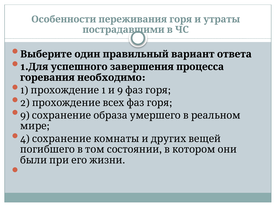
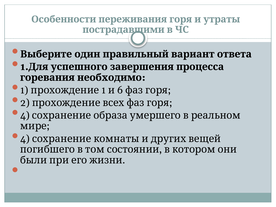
1 9: 9 -> 6
9 at (25, 115): 9 -> 4
